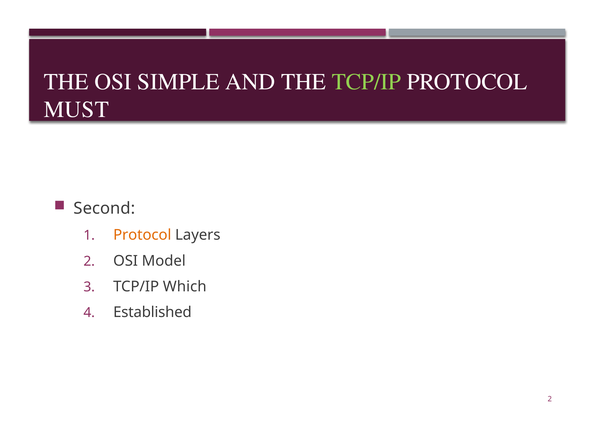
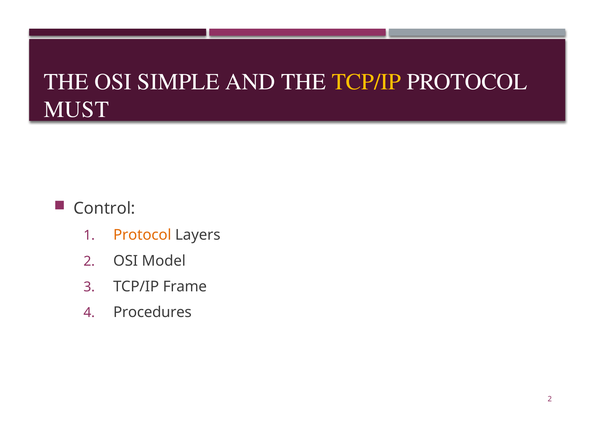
TCP/IP at (366, 82) colour: light green -> yellow
Second: Second -> Control
Which: Which -> Frame
Established: Established -> Procedures
